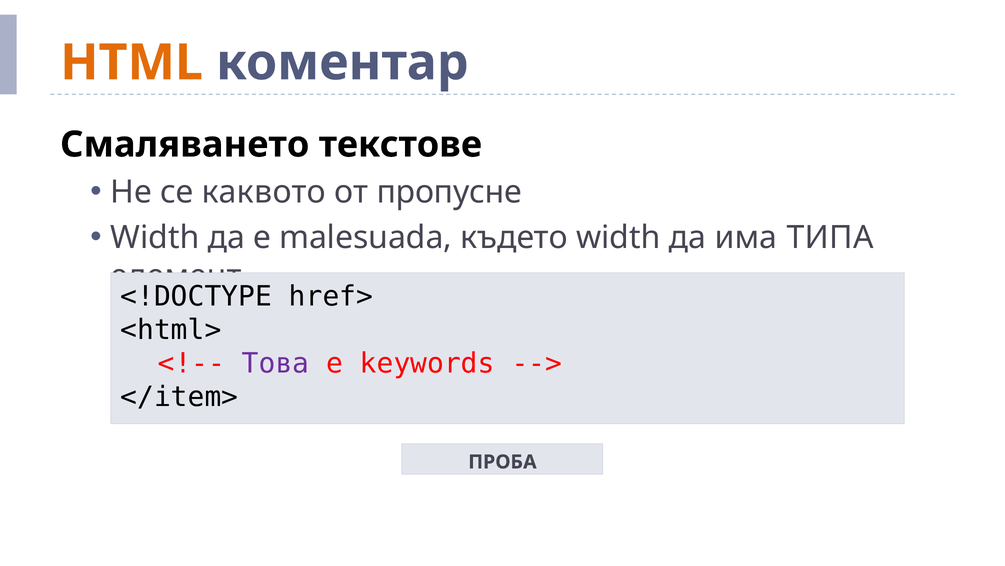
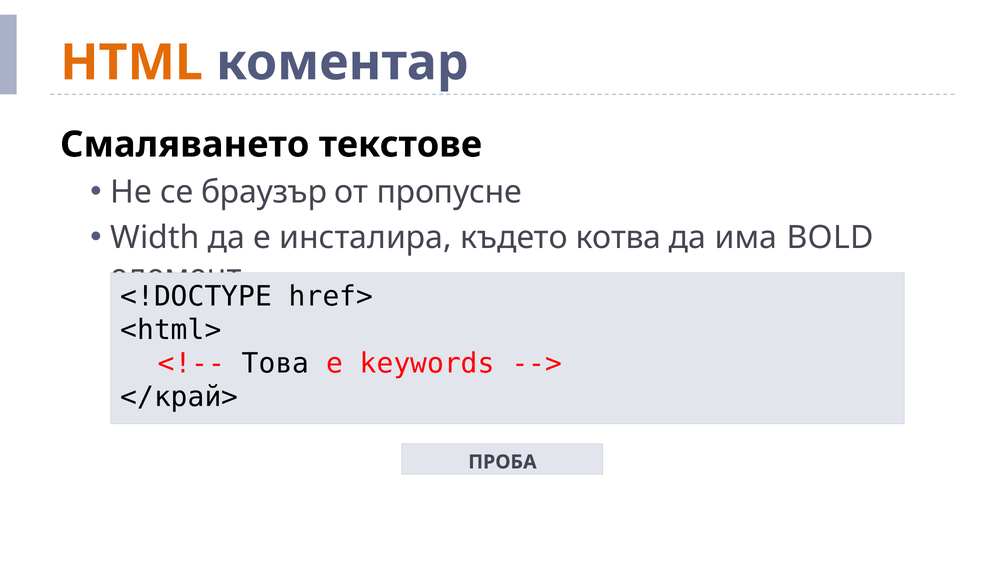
каквото: каквото -> браузър
malesuada: malesuada -> инсталира
където width: width -> котва
ТИПА: ТИПА -> BOLD
Това colour: purple -> black
</item>: </item> -> </край>
